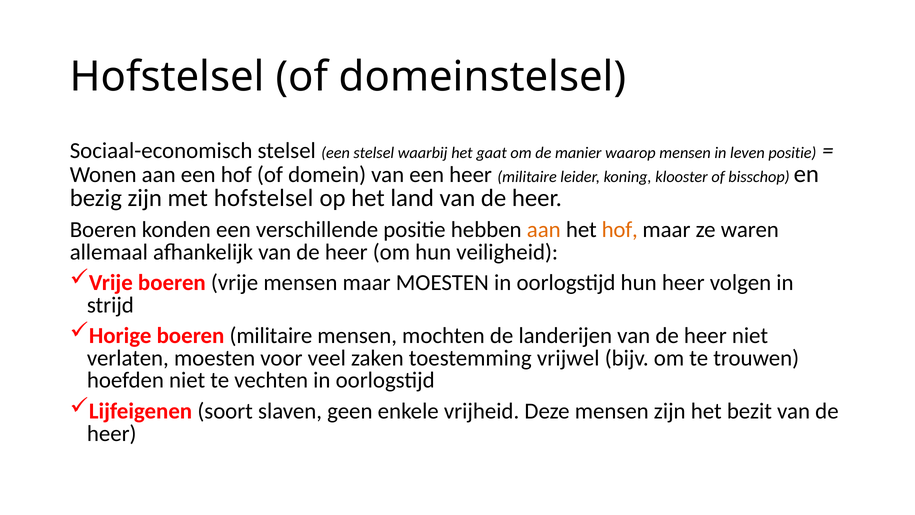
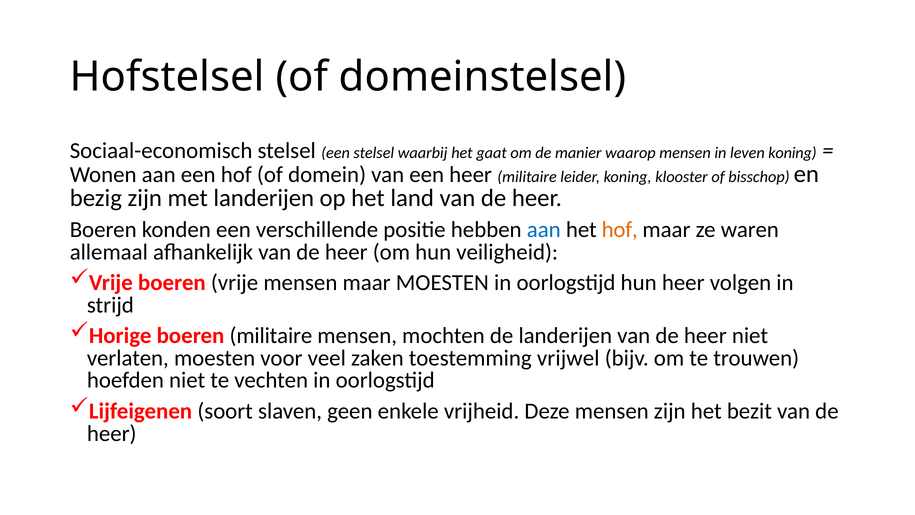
leven positie: positie -> koning
met hofstelsel: hofstelsel -> landerijen
aan at (544, 230) colour: orange -> blue
